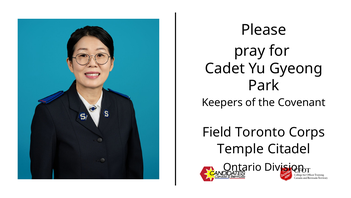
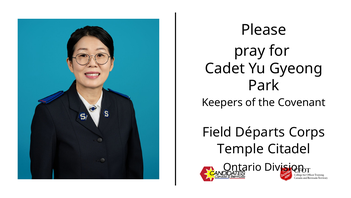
Toronto: Toronto -> Départs
